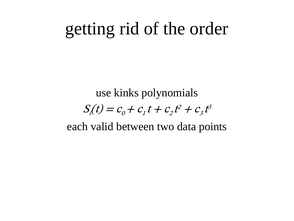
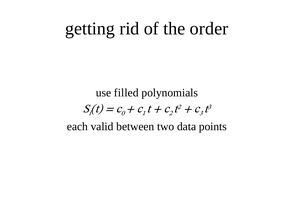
kinks: kinks -> filled
